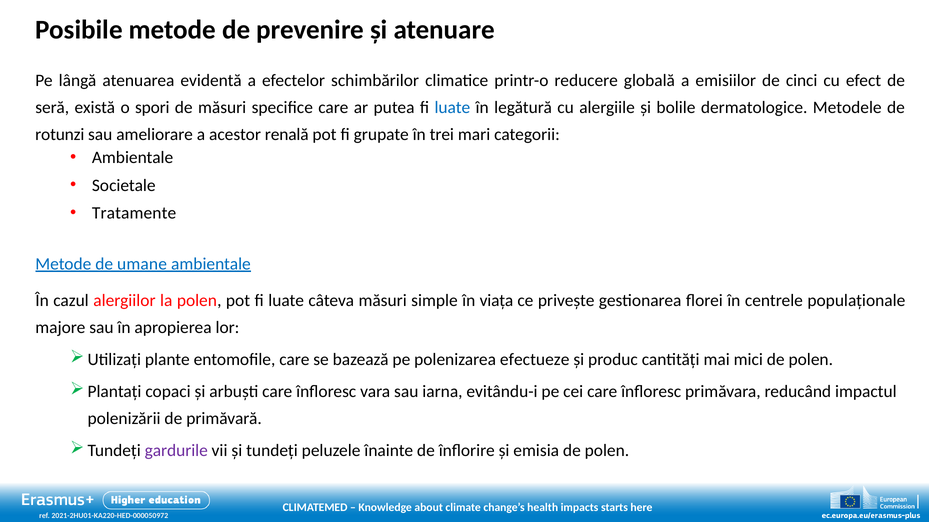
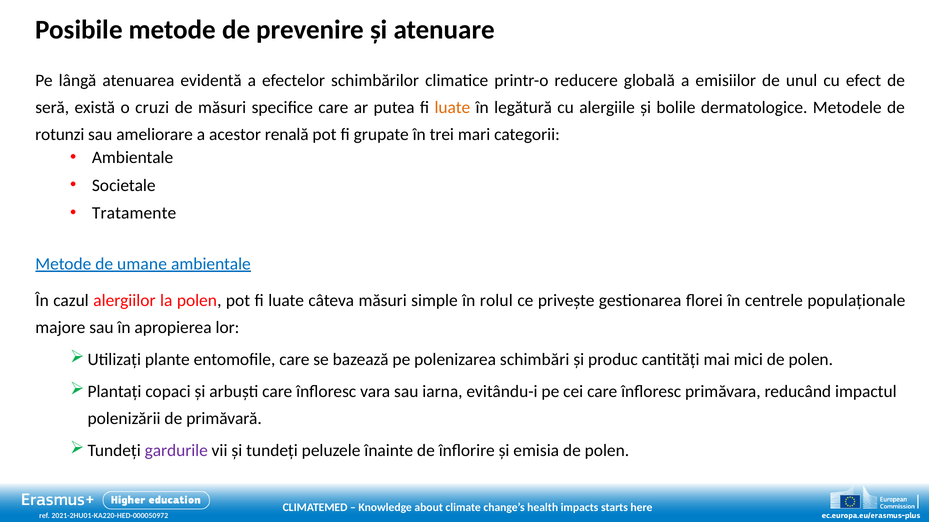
cinci: cinci -> unul
spori: spori -> cruzi
luate at (452, 108) colour: blue -> orange
viața: viața -> rolul
efectueze: efectueze -> schimbări
